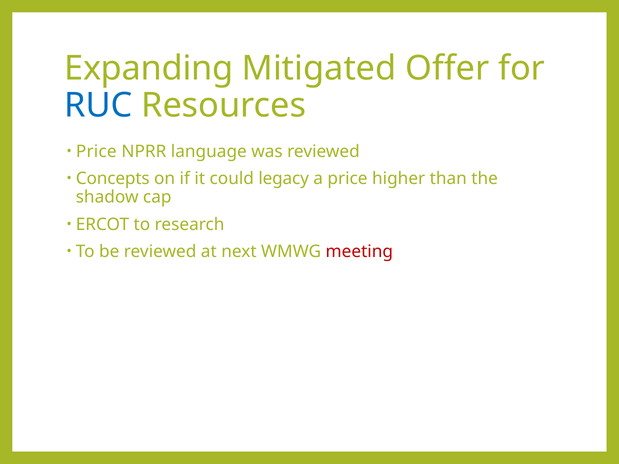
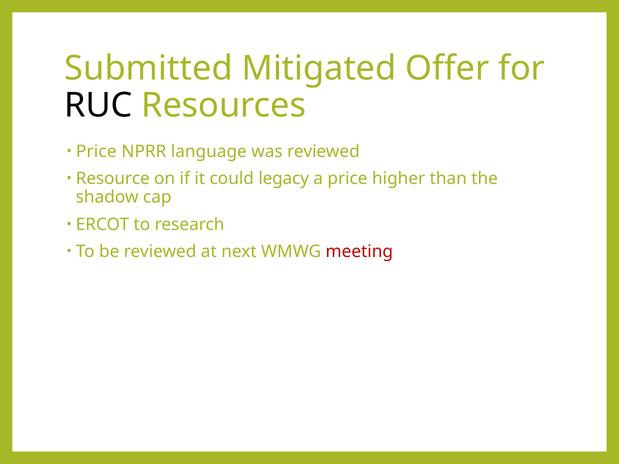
Expanding: Expanding -> Submitted
RUC colour: blue -> black
Concepts: Concepts -> Resource
